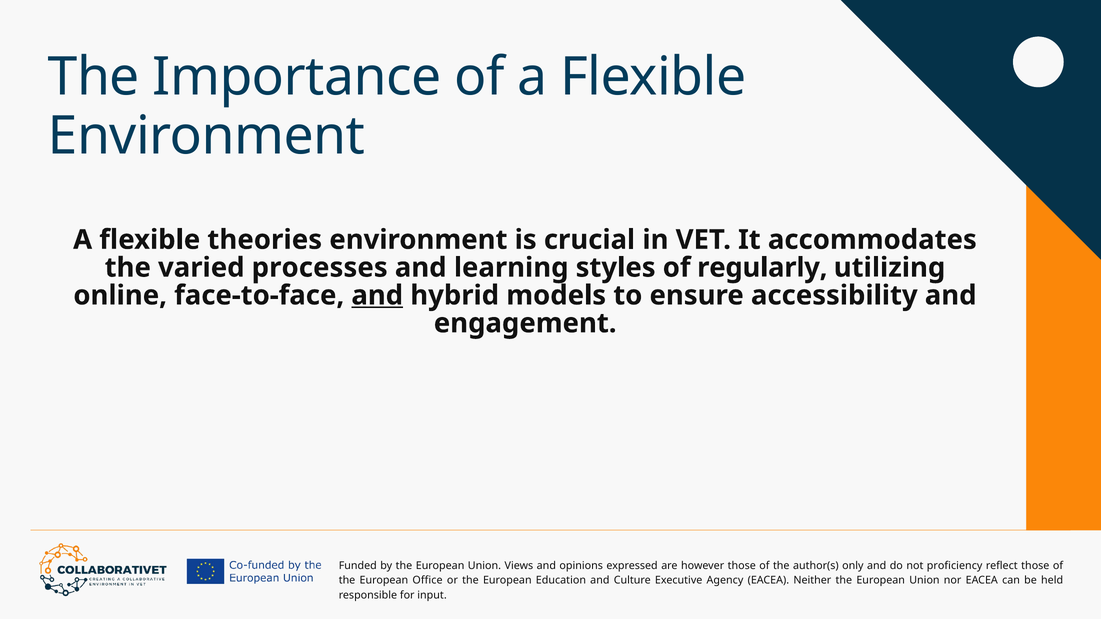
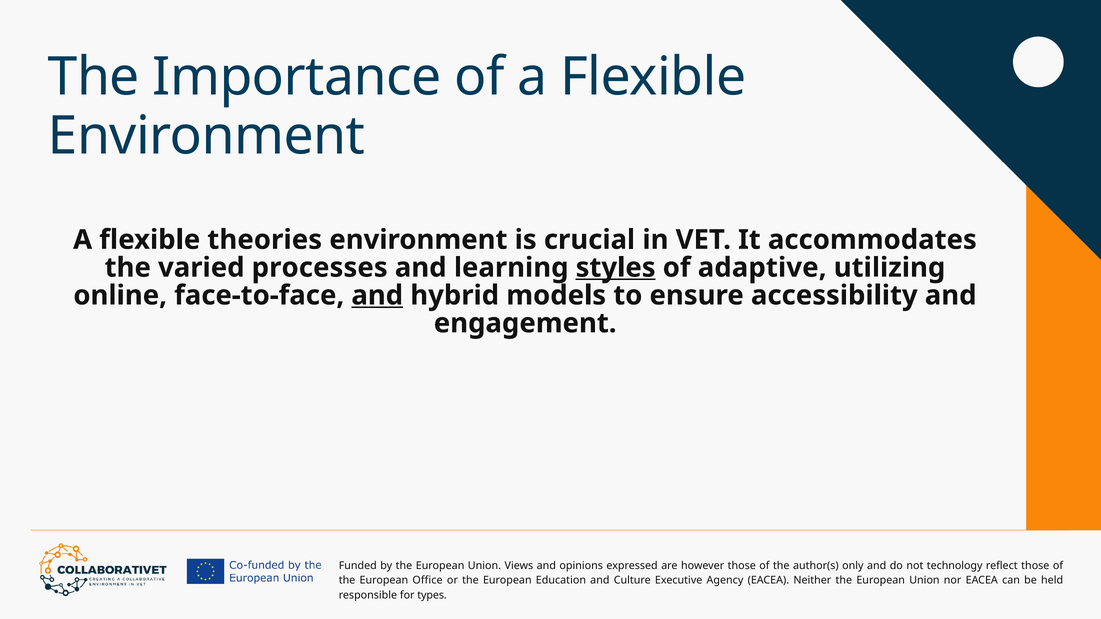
styles underline: none -> present
regularly: regularly -> adaptive
proficiency: proficiency -> technology
input: input -> types
